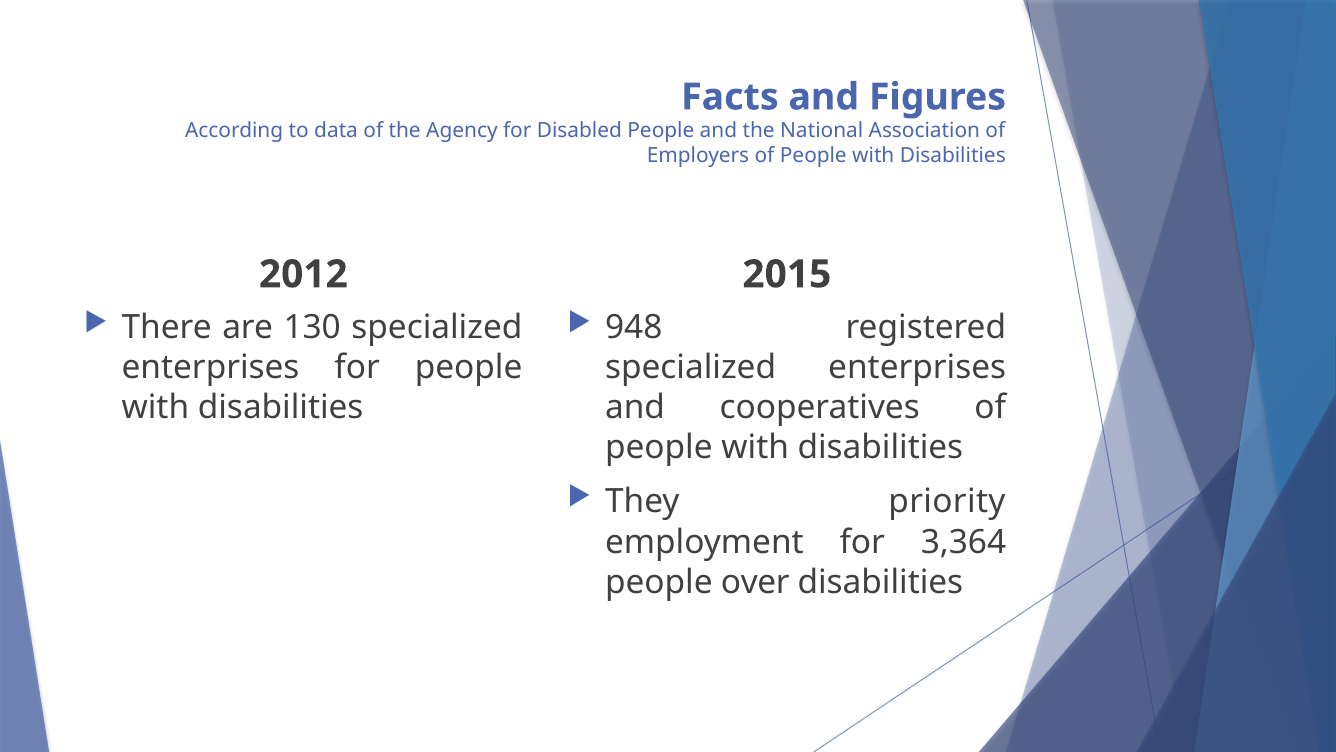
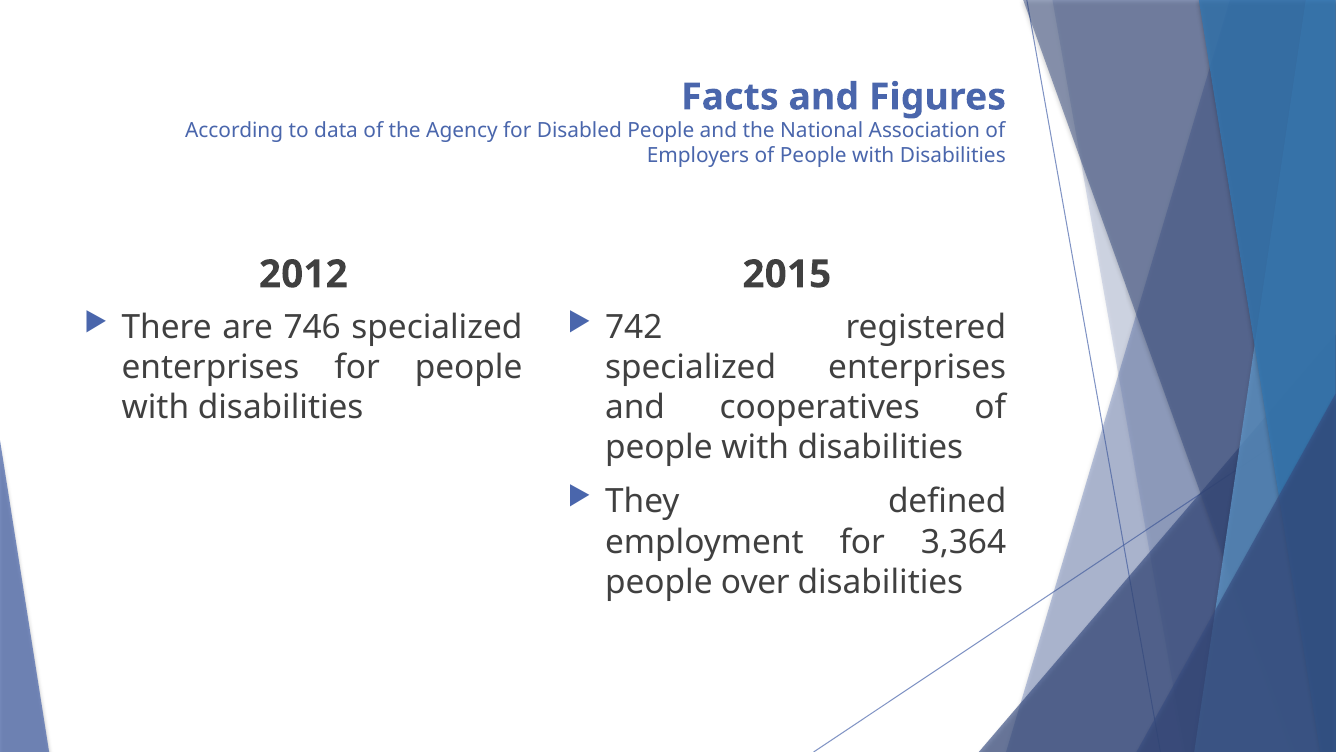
130: 130 -> 746
948: 948 -> 742
priority: priority -> defined
